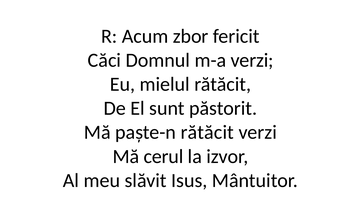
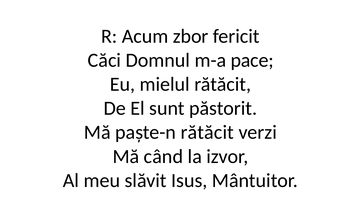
m-a verzi: verzi -> pace
cerul: cerul -> când
